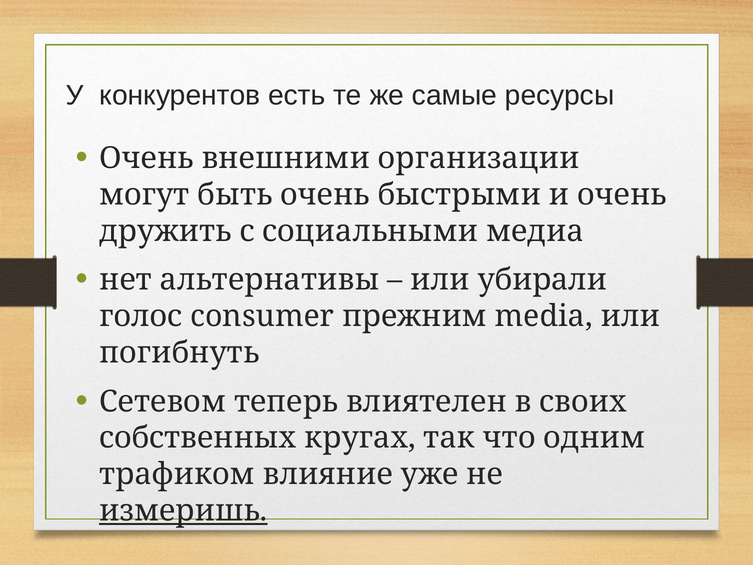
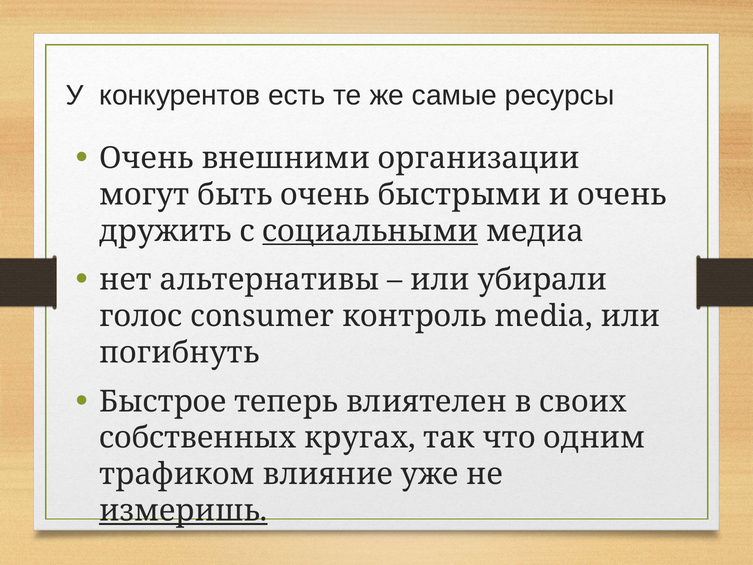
социальными underline: none -> present
прежним: прежним -> контроль
Сетевом: Сетевом -> Быстрое
